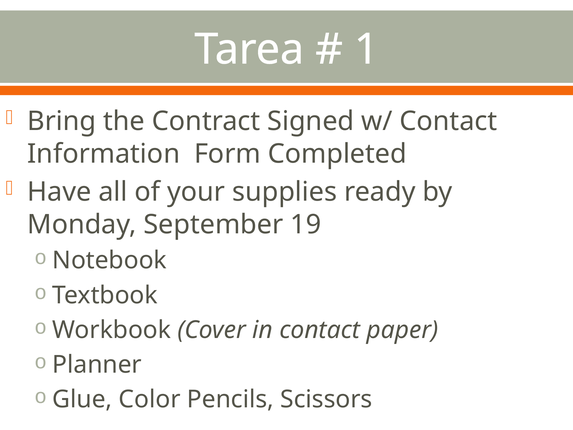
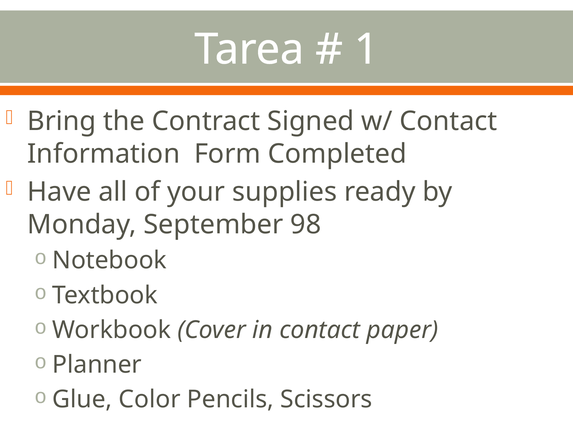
19: 19 -> 98
